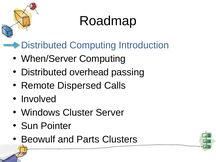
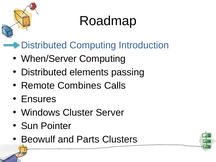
overhead: overhead -> elements
Dispersed: Dispersed -> Combines
Involved: Involved -> Ensures
